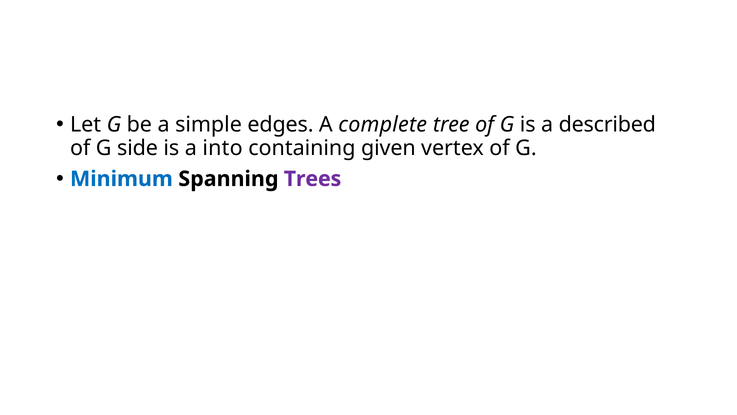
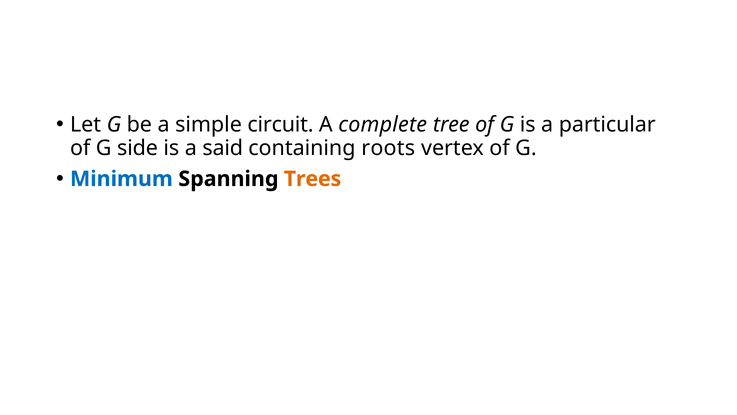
edges: edges -> circuit
described: described -> particular
into: into -> said
given: given -> roots
Trees colour: purple -> orange
